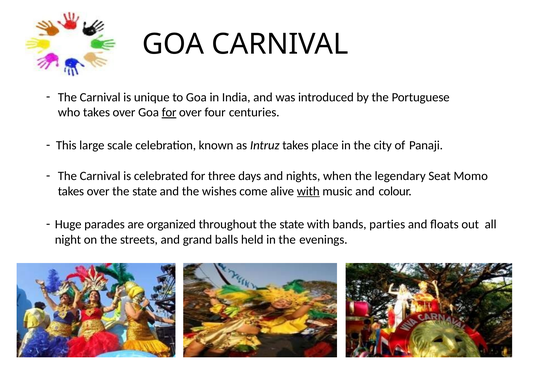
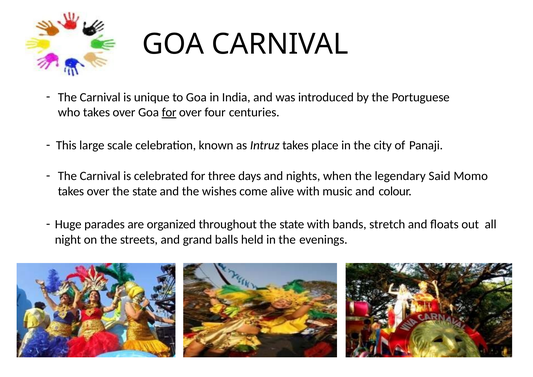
Seat: Seat -> Said
with at (308, 191) underline: present -> none
parties: parties -> stretch
